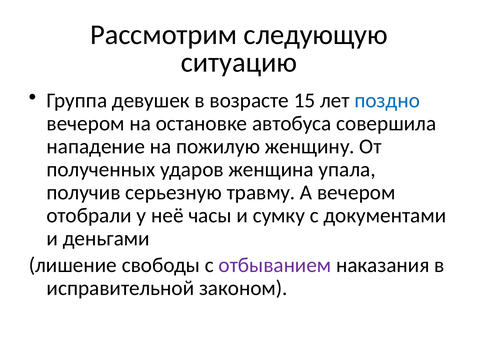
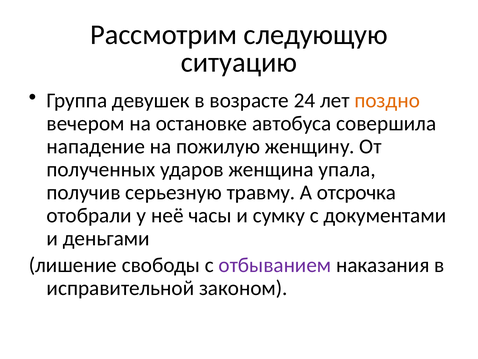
15: 15 -> 24
поздно colour: blue -> orange
А вечером: вечером -> отсрочка
